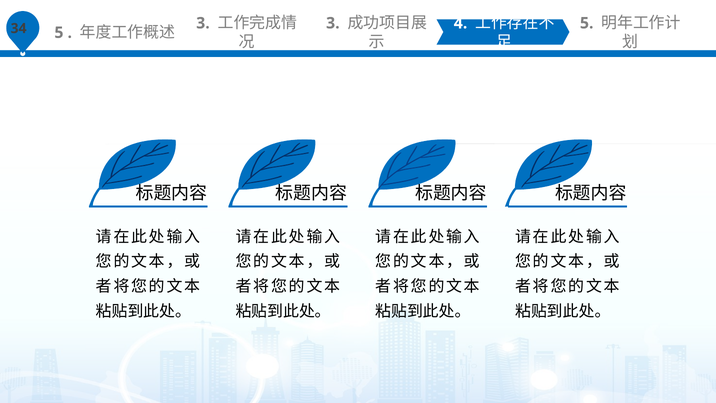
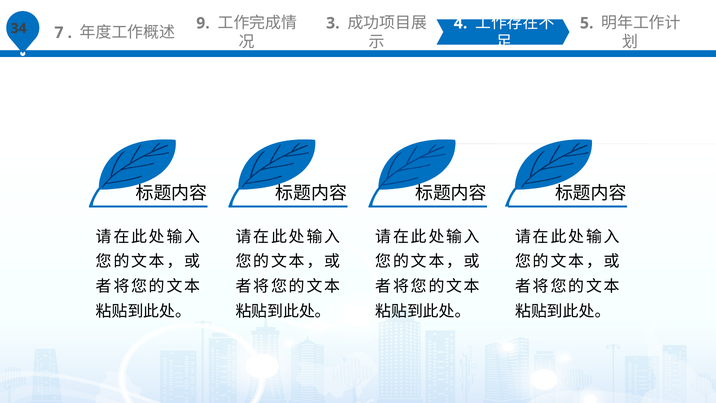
5 at (59, 33): 5 -> 7
3 at (203, 23): 3 -> 9
